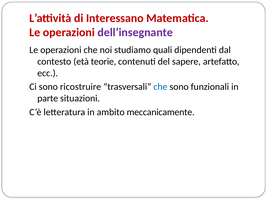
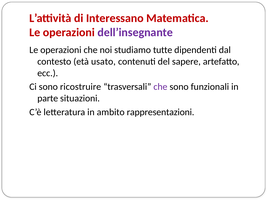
quali: quali -> tutte
teorie: teorie -> usato
che at (160, 87) colour: blue -> purple
meccanicamente: meccanicamente -> rappresentazioni
